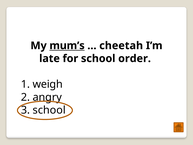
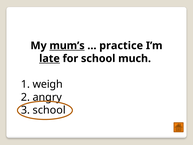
cheetah: cheetah -> practice
late underline: none -> present
order: order -> much
